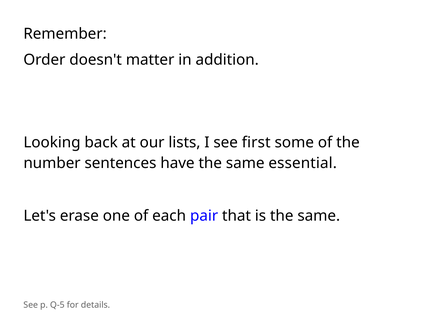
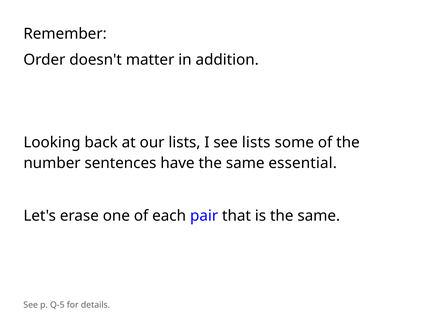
see first: first -> lists
